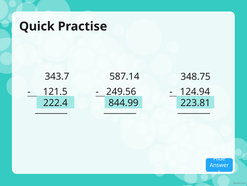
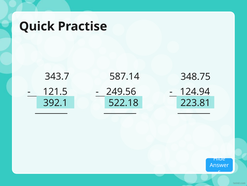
222.4: 222.4 -> 392.1
844.99: 844.99 -> 522.18
